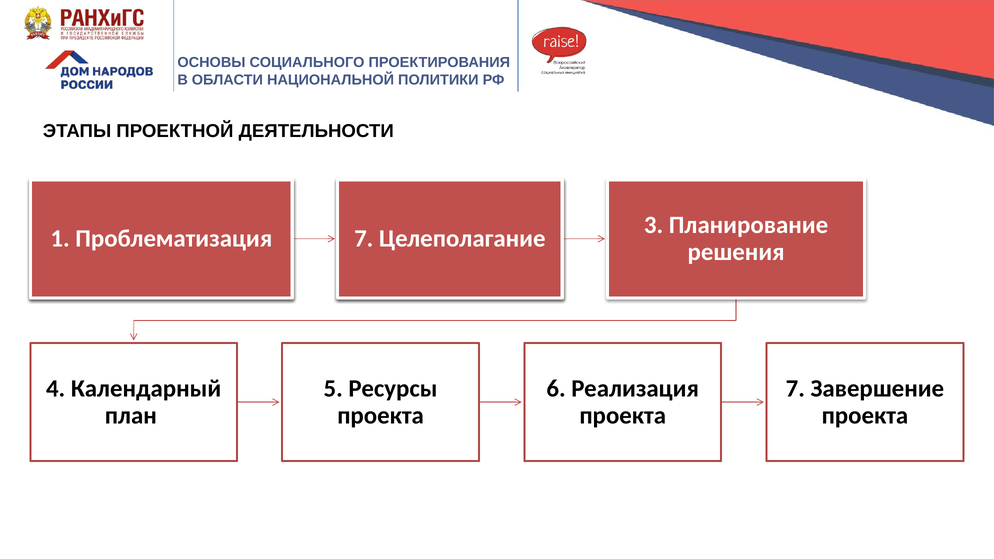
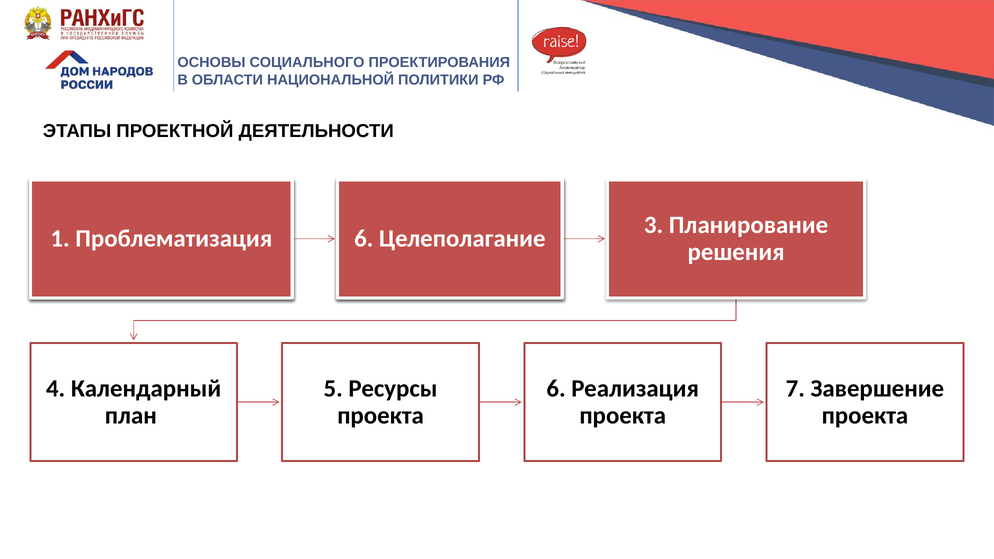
Проблематизация 7: 7 -> 6
